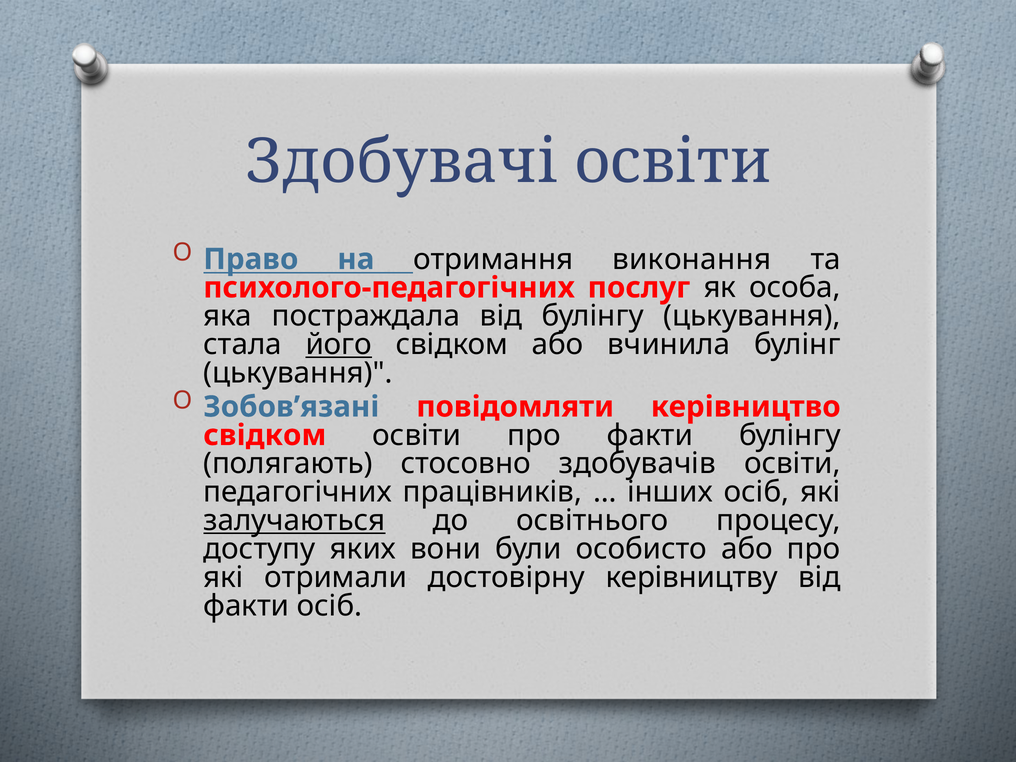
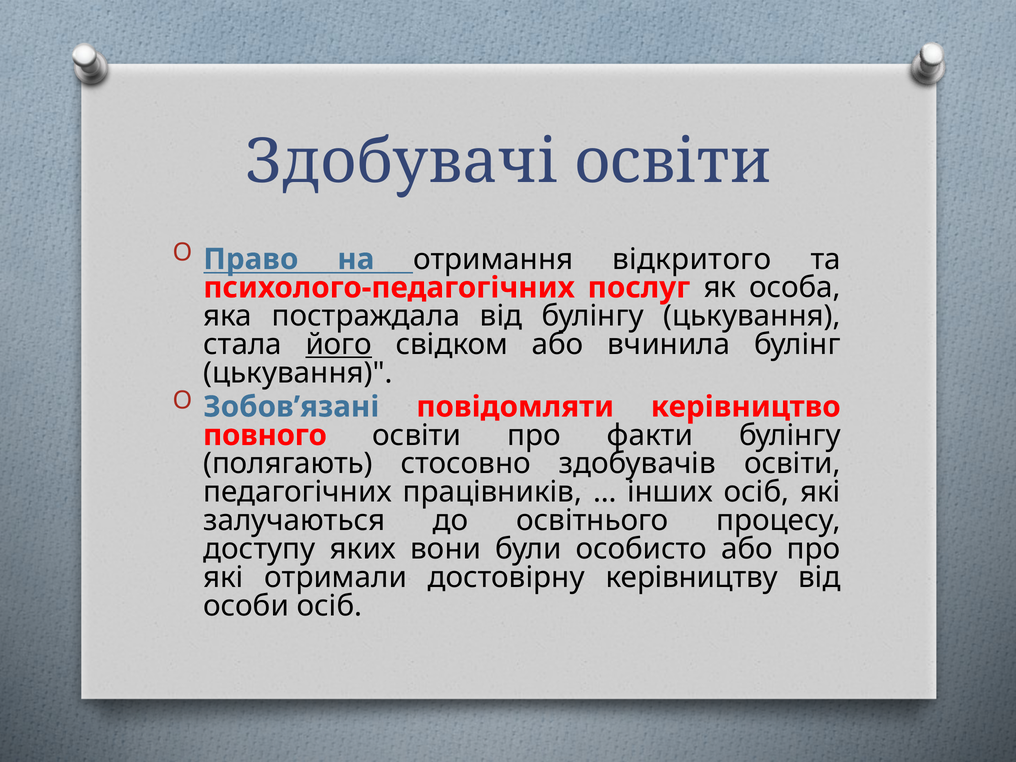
виконання: виконання -> відкритого
свідком at (265, 435): свідком -> повного
залучаються underline: present -> none
факти at (246, 606): факти -> особи
